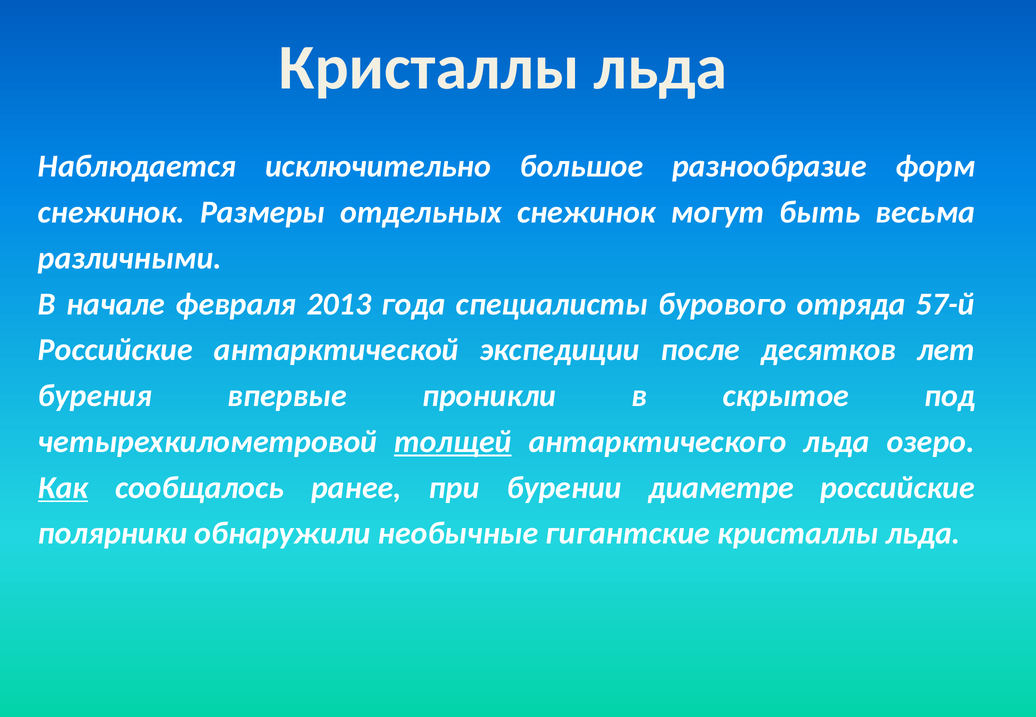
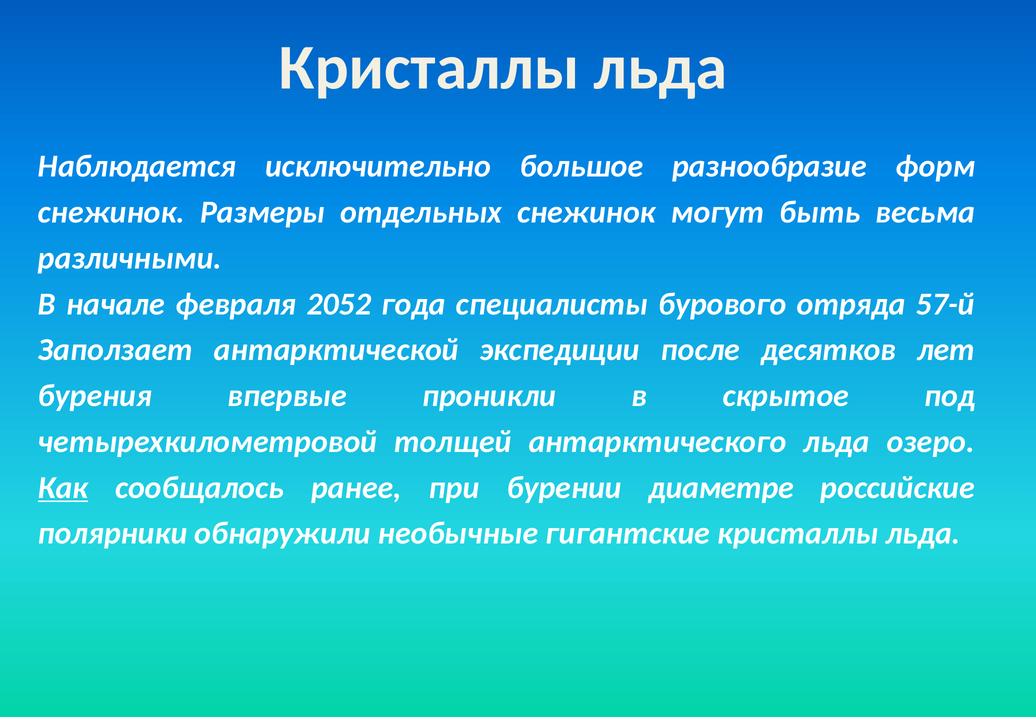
2013: 2013 -> 2052
Российские at (115, 350): Российские -> Заползает
толщей underline: present -> none
